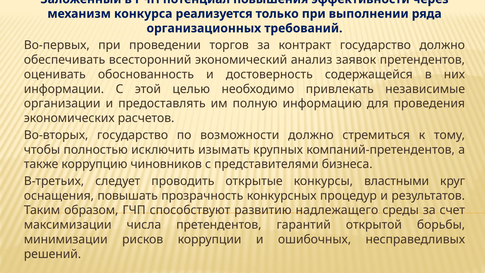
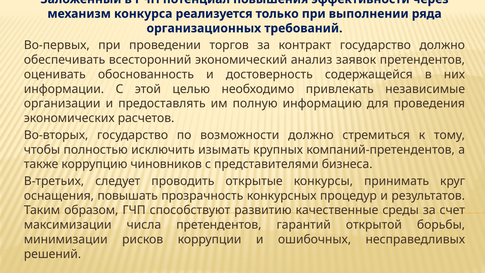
властными: властными -> принимать
надлежащего: надлежащего -> качественные
